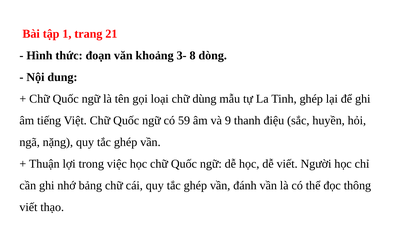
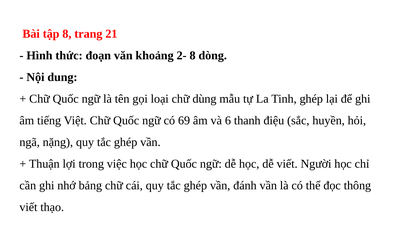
tập 1: 1 -> 8
3-: 3- -> 2-
59: 59 -> 69
9: 9 -> 6
